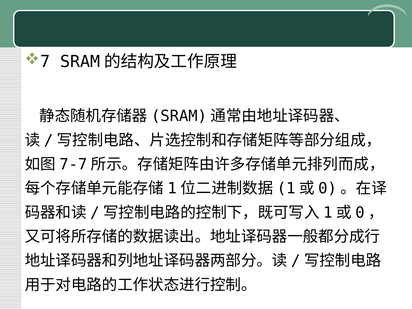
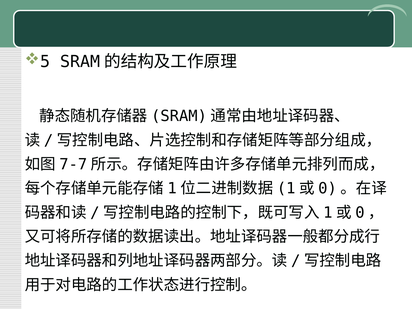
7: 7 -> 5
